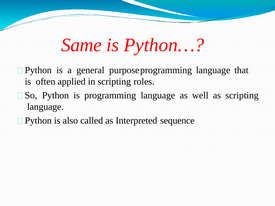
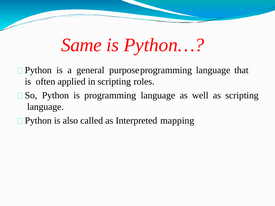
sequence: sequence -> mapping
